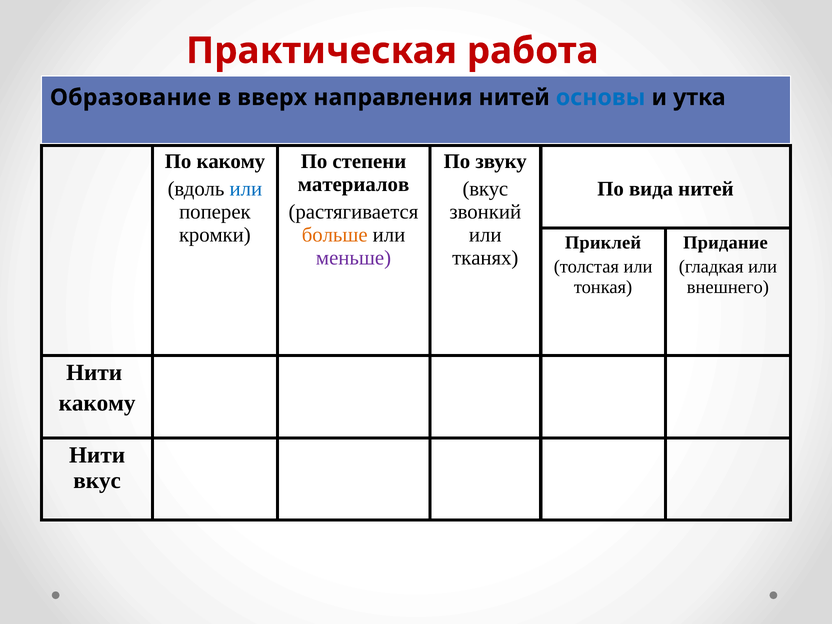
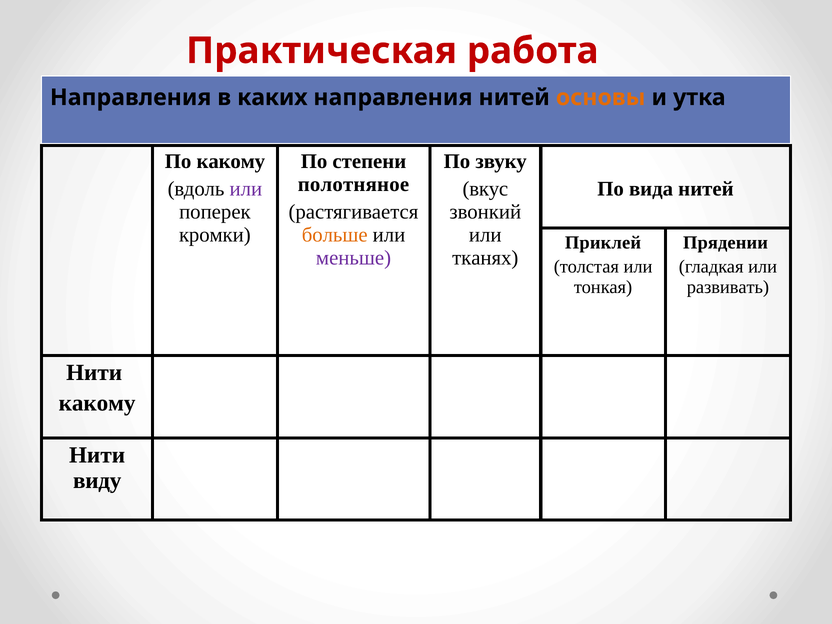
Образование at (131, 97): Образование -> Направления
вверх: вверх -> каких
основы colour: blue -> orange
материалов: материалов -> полотняное
или at (246, 189) colour: blue -> purple
Придание: Придание -> Прядении
внешнего: внешнего -> развивать
вкус at (97, 481): вкус -> виду
